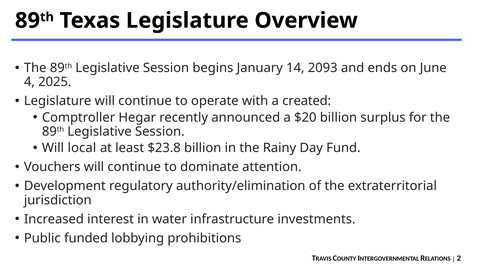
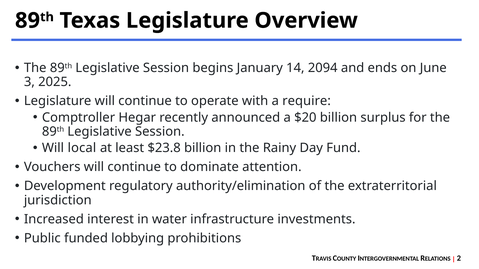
2093: 2093 -> 2094
4: 4 -> 3
created: created -> require
